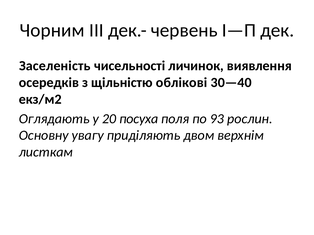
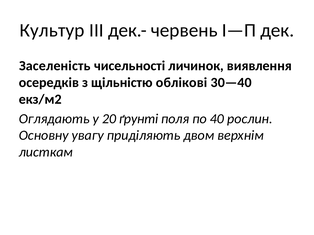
Чорним: Чорним -> Культур
посуха: посуха -> ґрунті
93: 93 -> 40
